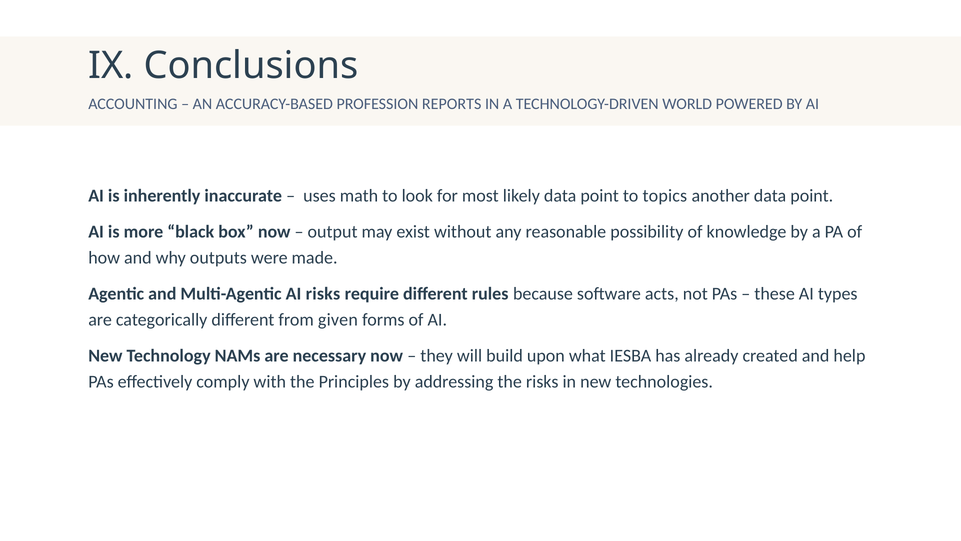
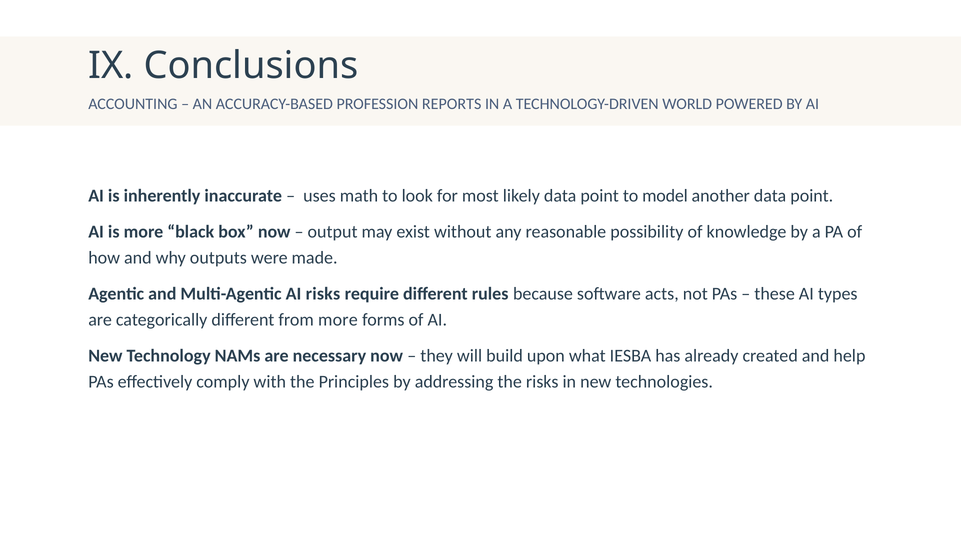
topics: topics -> model
from given: given -> more
